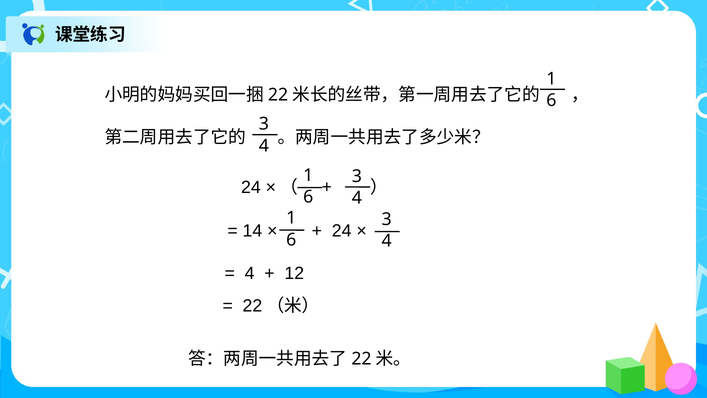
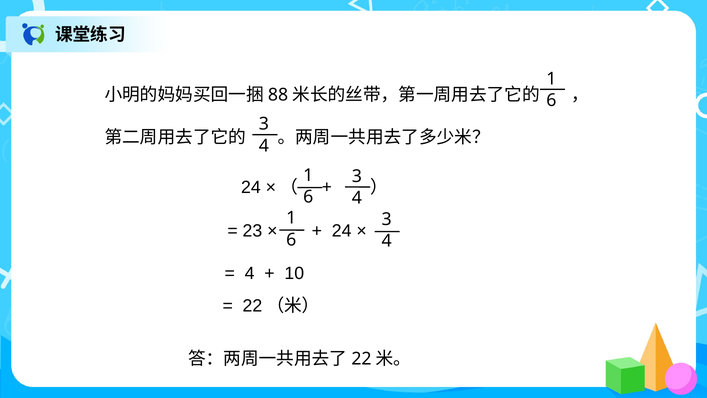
22 at (278, 95): 22 -> 88
14: 14 -> 23
12: 12 -> 10
